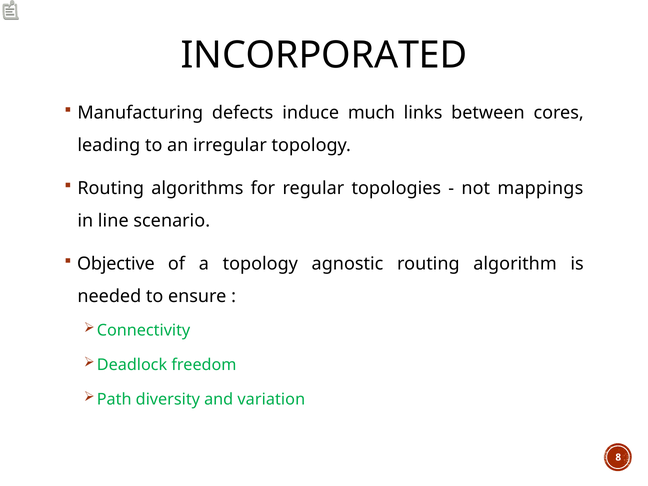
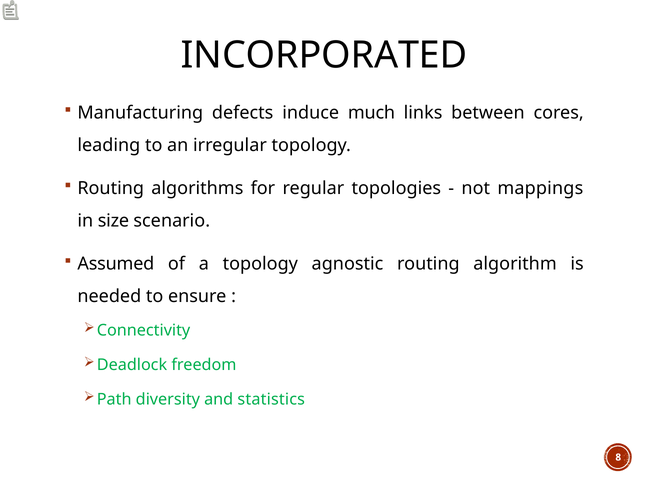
line: line -> size
Objective: Objective -> Assumed
variation: variation -> statistics
